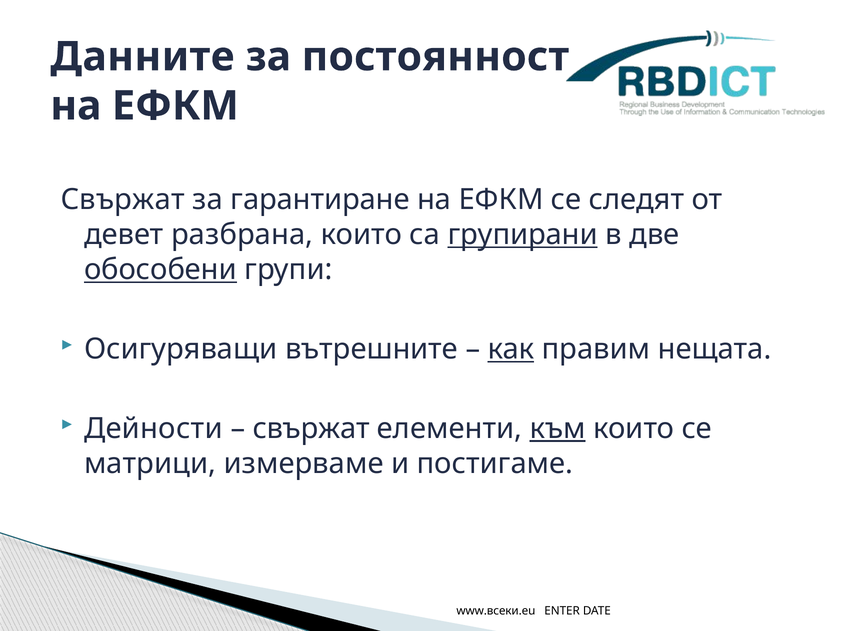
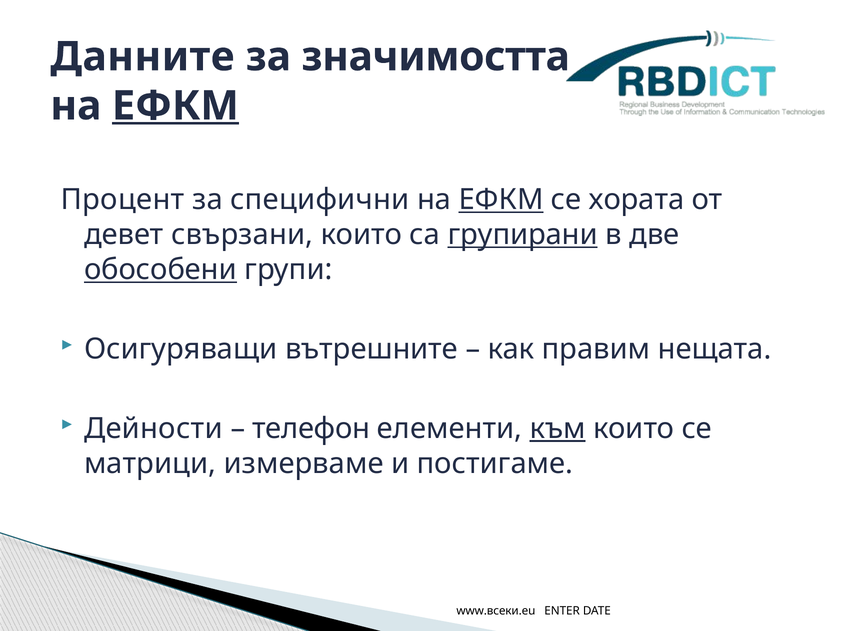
постоянност: постоянност -> значимостта
ЕФКМ at (176, 106) underline: none -> present
Свържат at (123, 200): Свържат -> Процент
гарантиране: гарантиране -> специфични
ЕФКМ at (501, 200) underline: none -> present
следят: следят -> хората
разбрана: разбрана -> свързани
как underline: present -> none
свържат at (311, 428): свържат -> телефон
